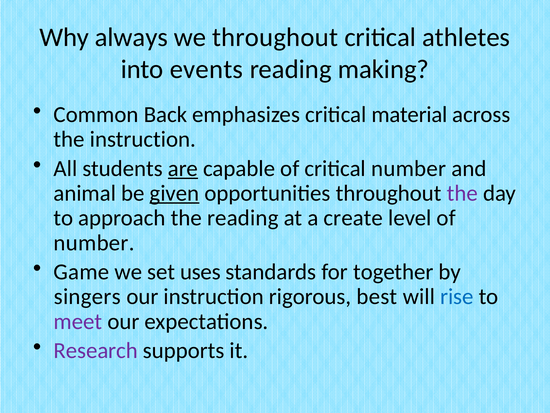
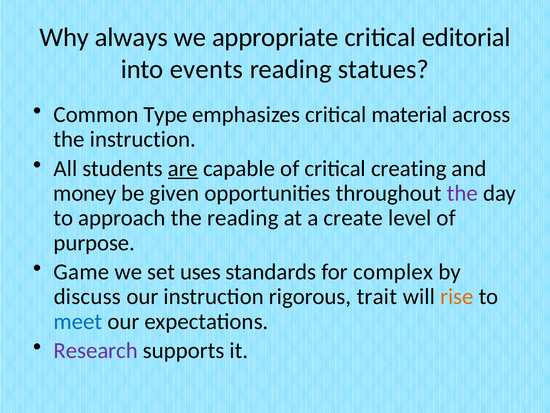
we throughout: throughout -> appropriate
athletes: athletes -> editorial
making: making -> statues
Back: Back -> Type
critical number: number -> creating
animal: animal -> money
given underline: present -> none
number at (94, 242): number -> purpose
together: together -> complex
singers: singers -> discuss
best: best -> trait
rise colour: blue -> orange
meet colour: purple -> blue
